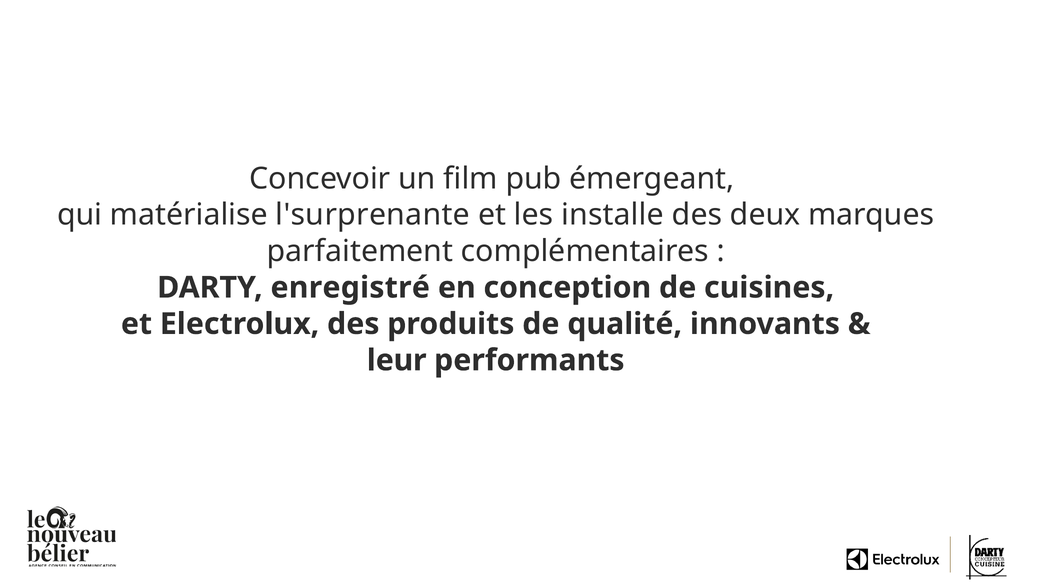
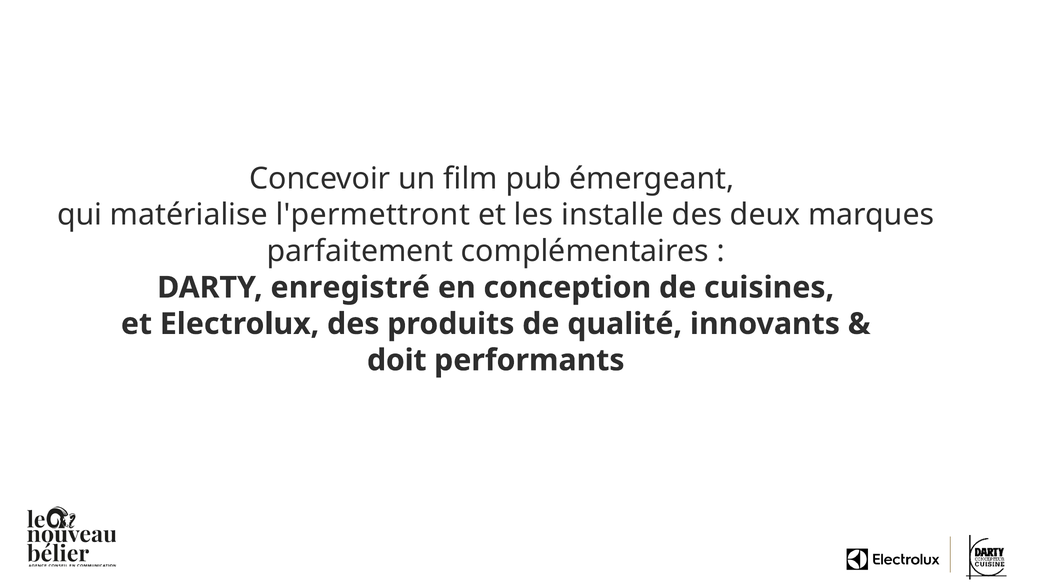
l'surprenante: l'surprenante -> l'permettront
leur: leur -> doit
